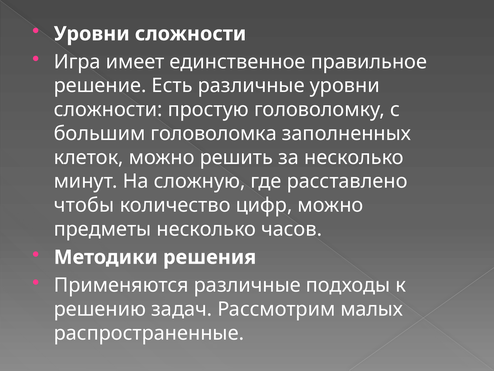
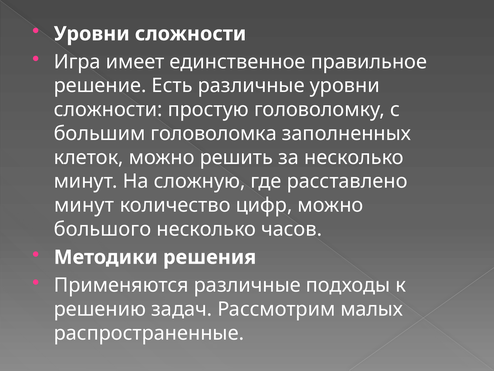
чтобы at (84, 205): чтобы -> минут
предметы: предметы -> большого
